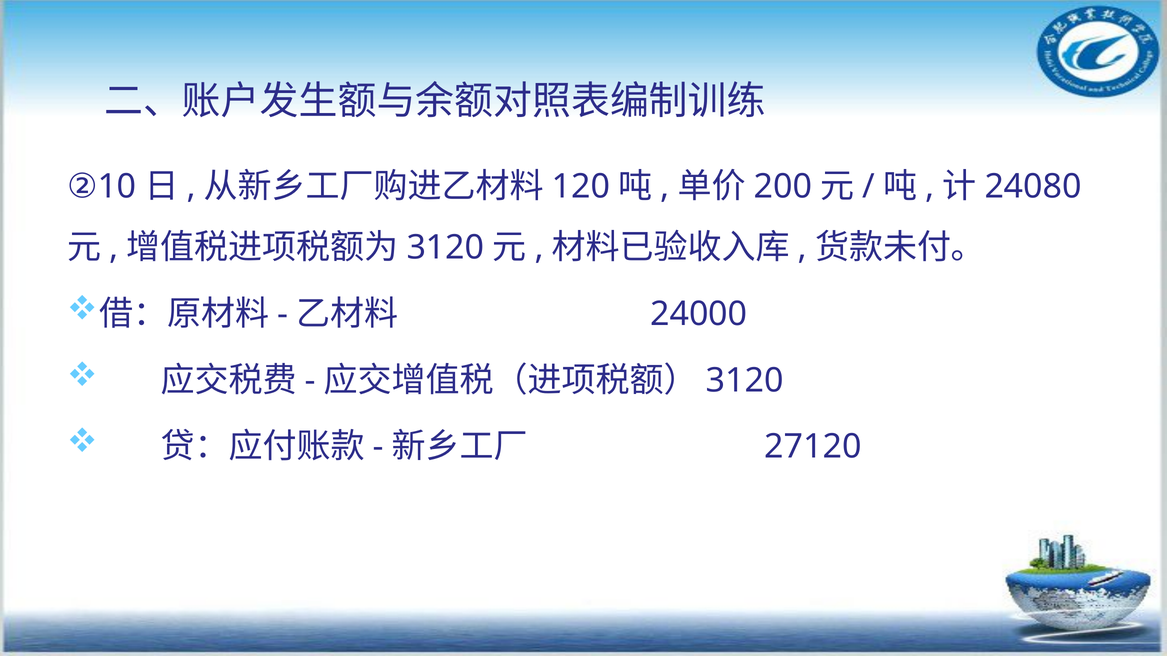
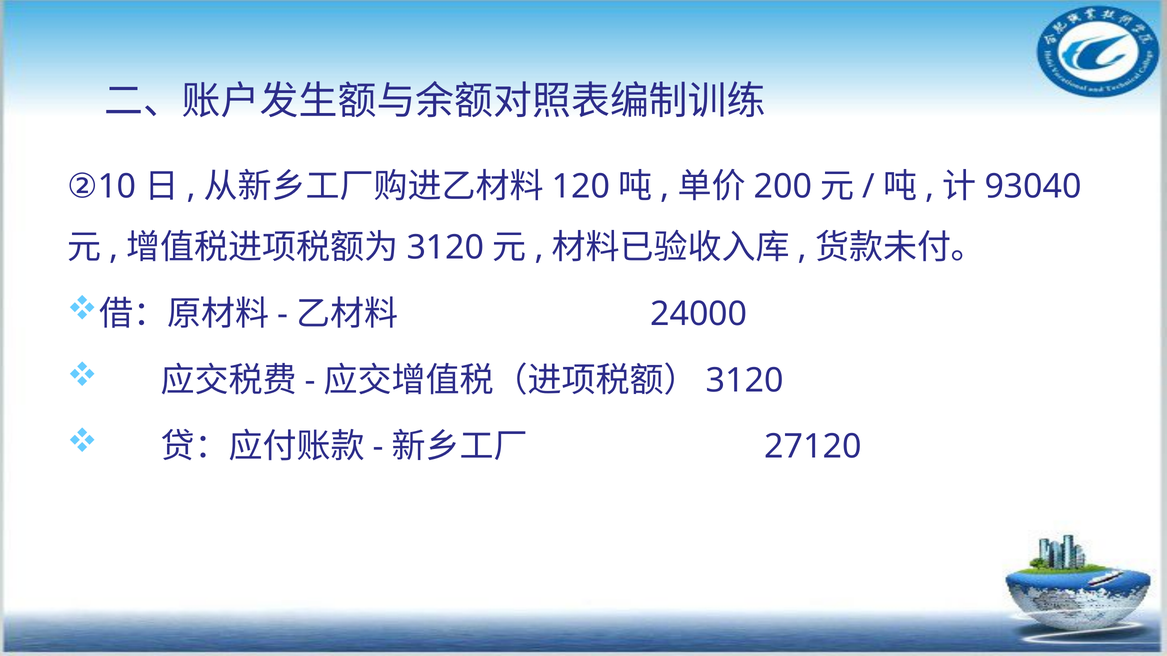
24080: 24080 -> 93040
